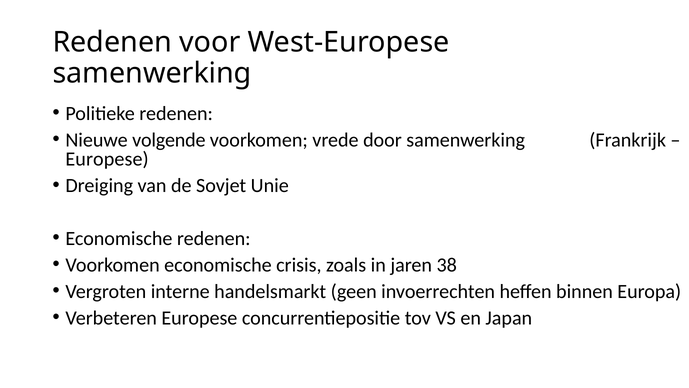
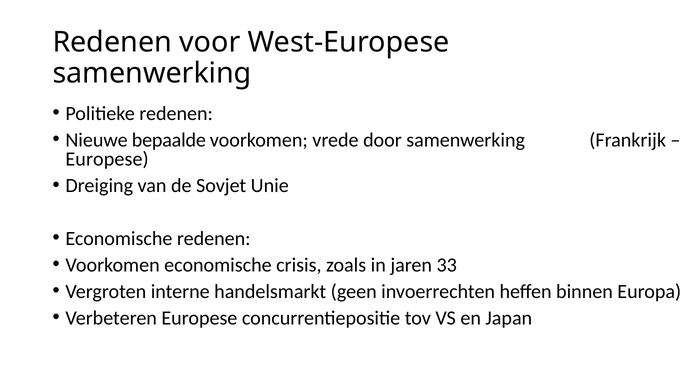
volgende: volgende -> bepaalde
38: 38 -> 33
